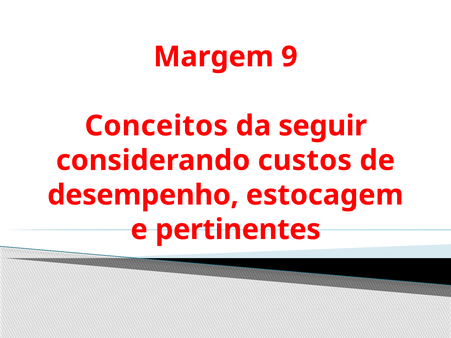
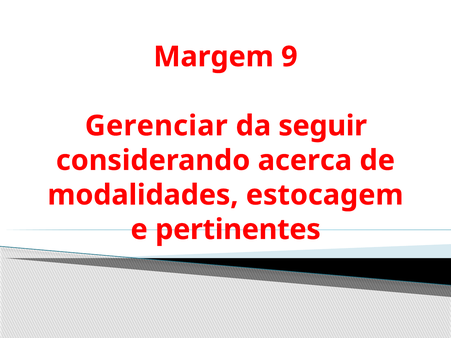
Conceitos: Conceitos -> Gerenciar
custos: custos -> acerca
desempenho: desempenho -> modalidades
